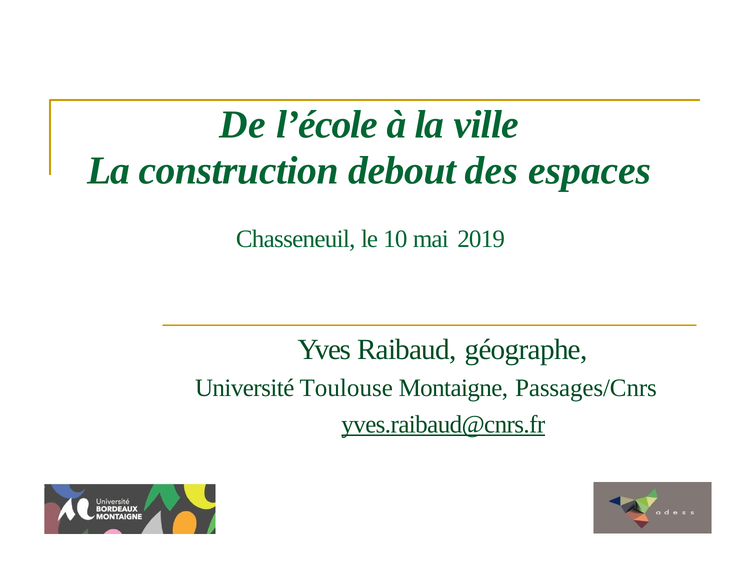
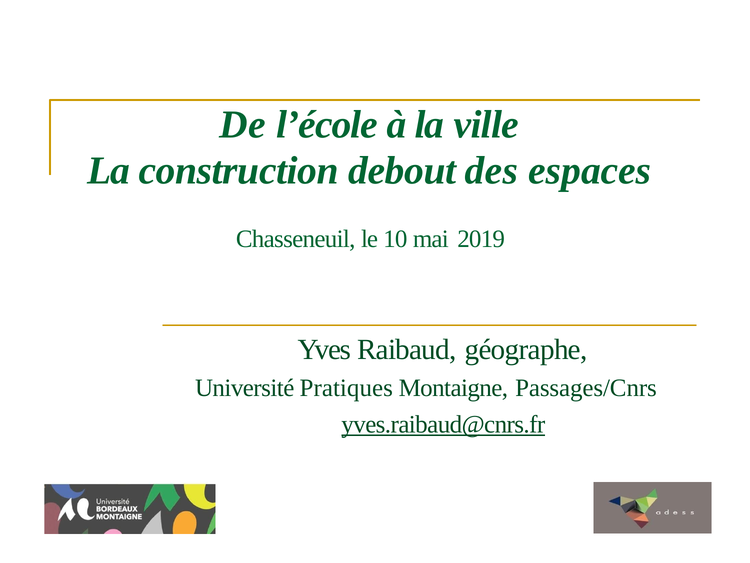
Toulouse: Toulouse -> Pratiques
